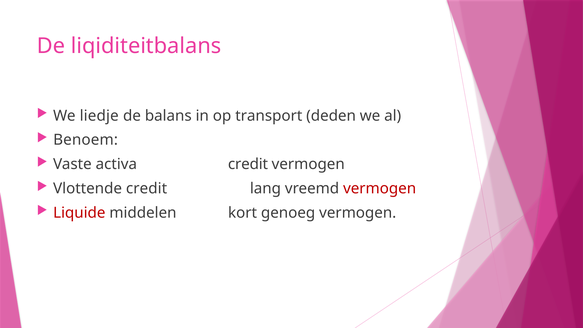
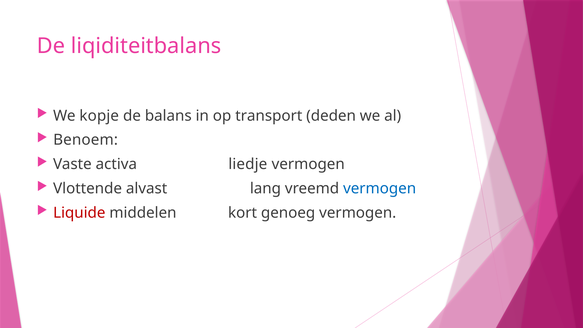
liedje: liedje -> kopje
activa credit: credit -> liedje
Vlottende credit: credit -> alvast
vermogen at (380, 188) colour: red -> blue
